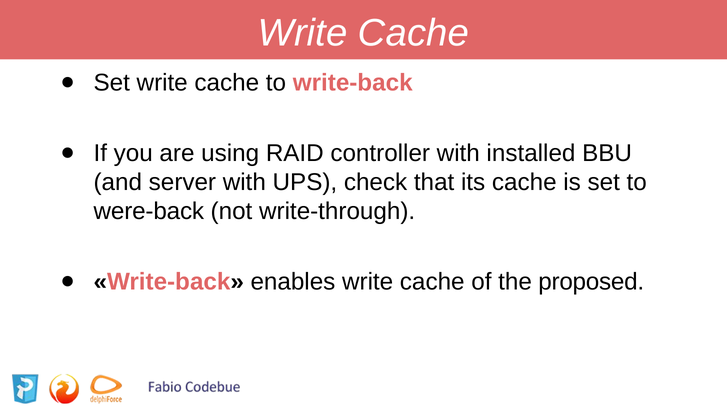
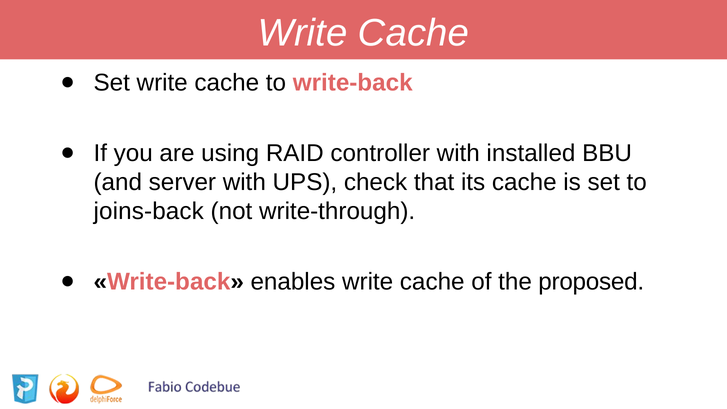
were-back: were-back -> joins-back
